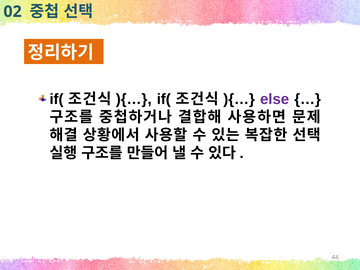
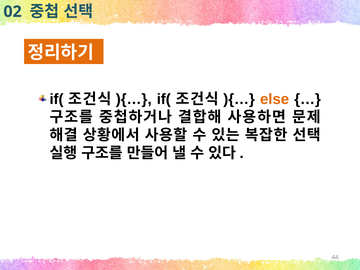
else colour: purple -> orange
